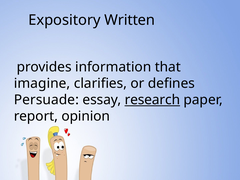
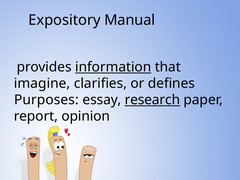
Written: Written -> Manual
information underline: none -> present
Persuade: Persuade -> Purposes
